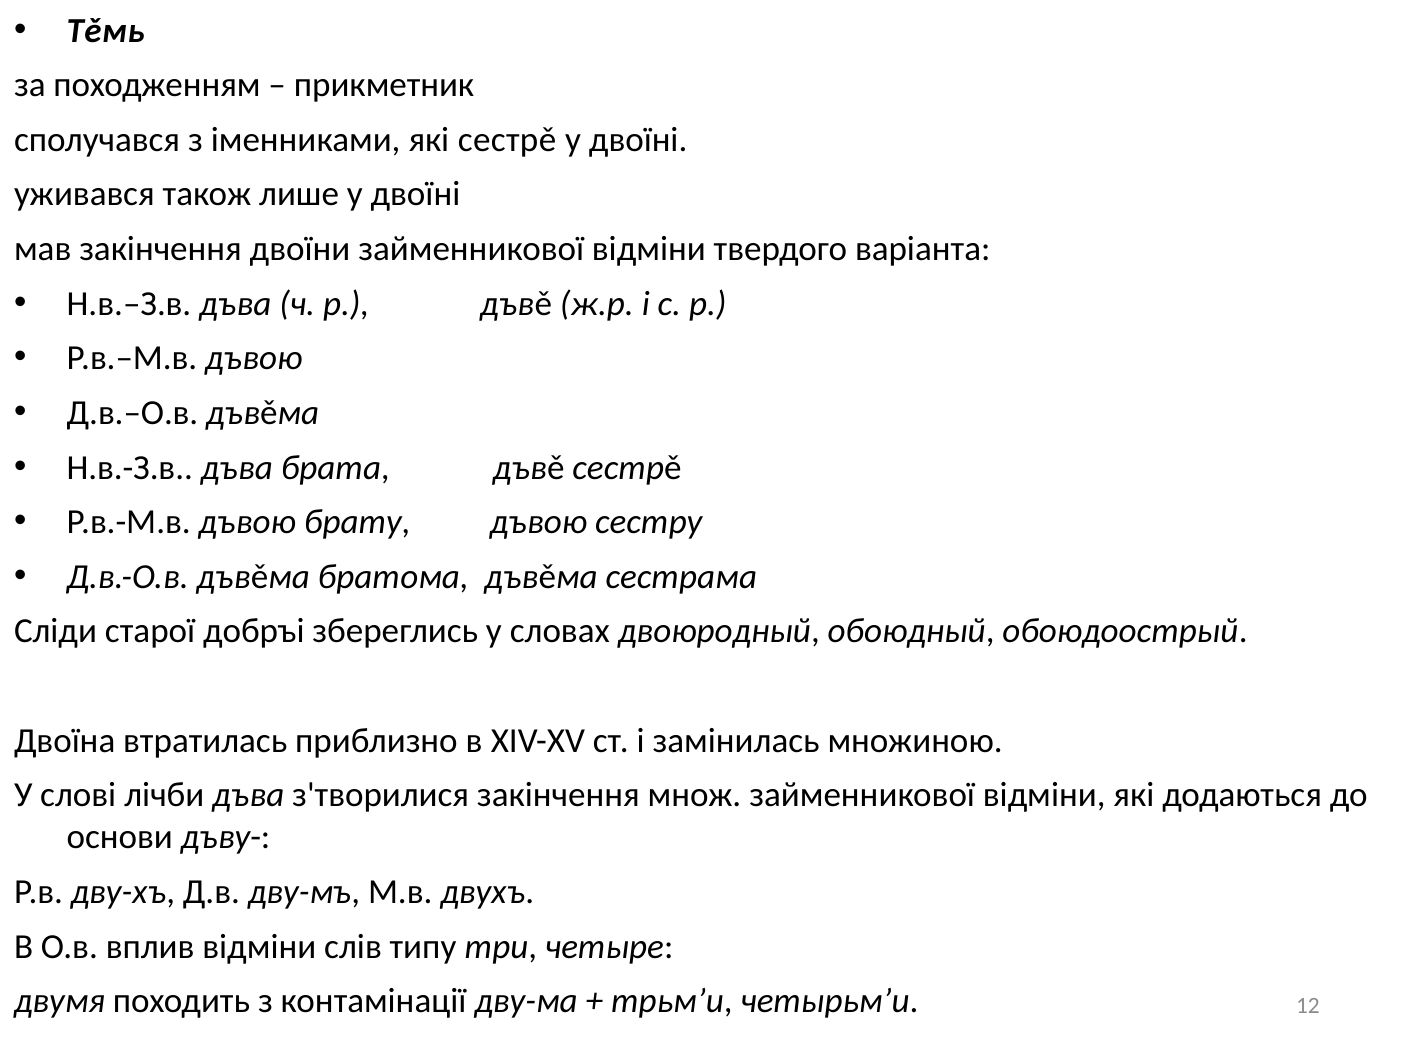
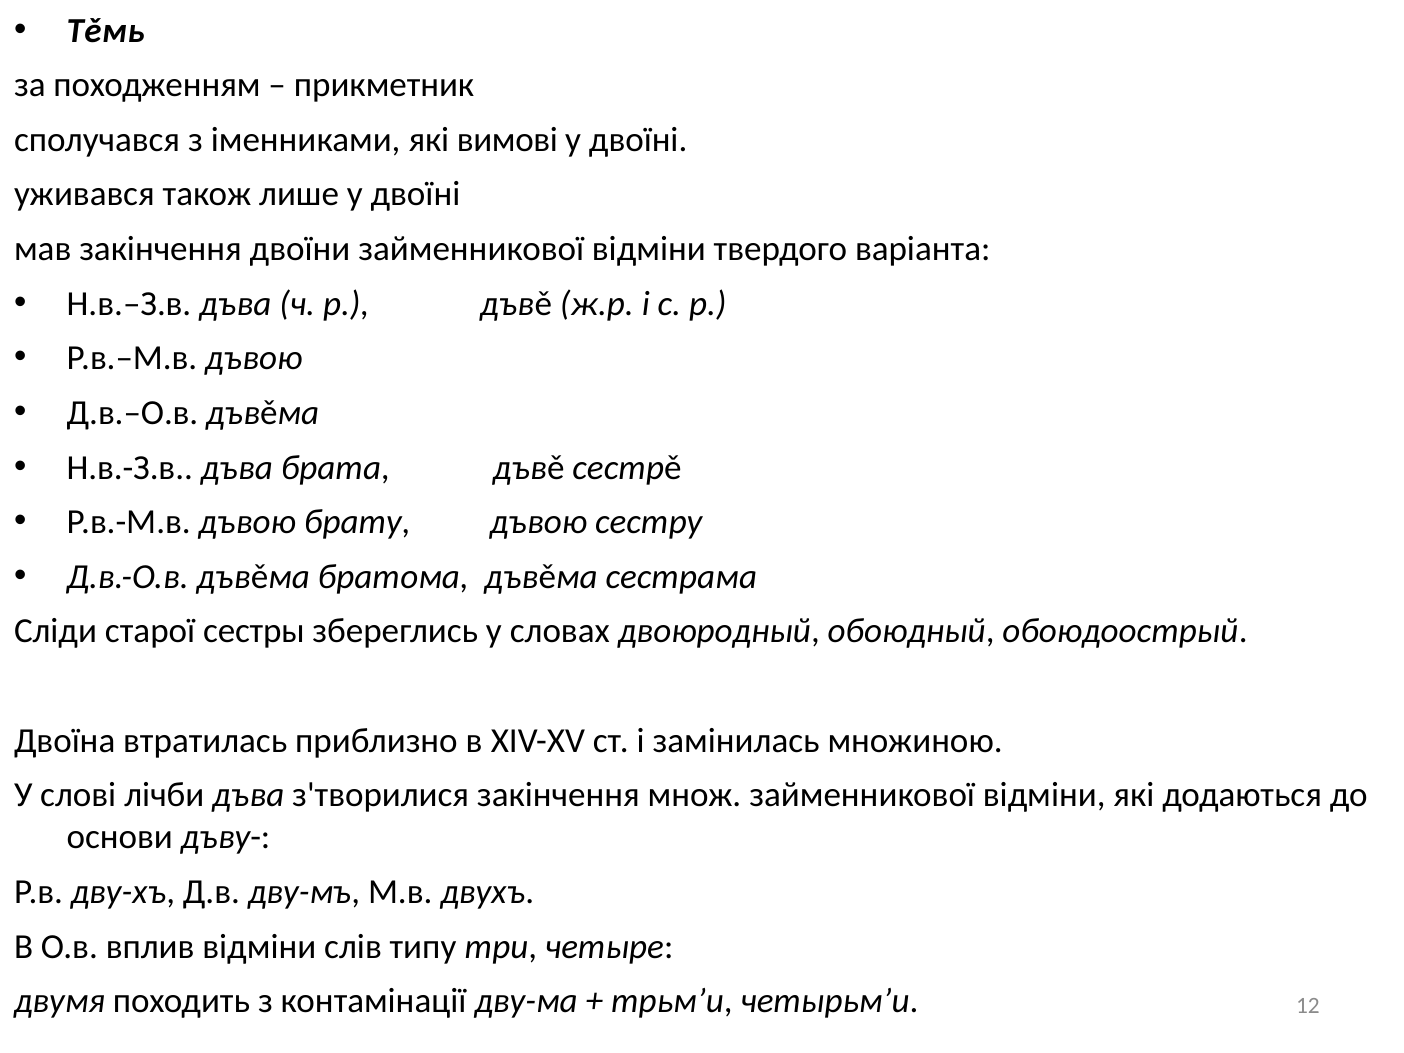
які сестрě: сестрě -> вимові
добръі: добръі -> сестры
